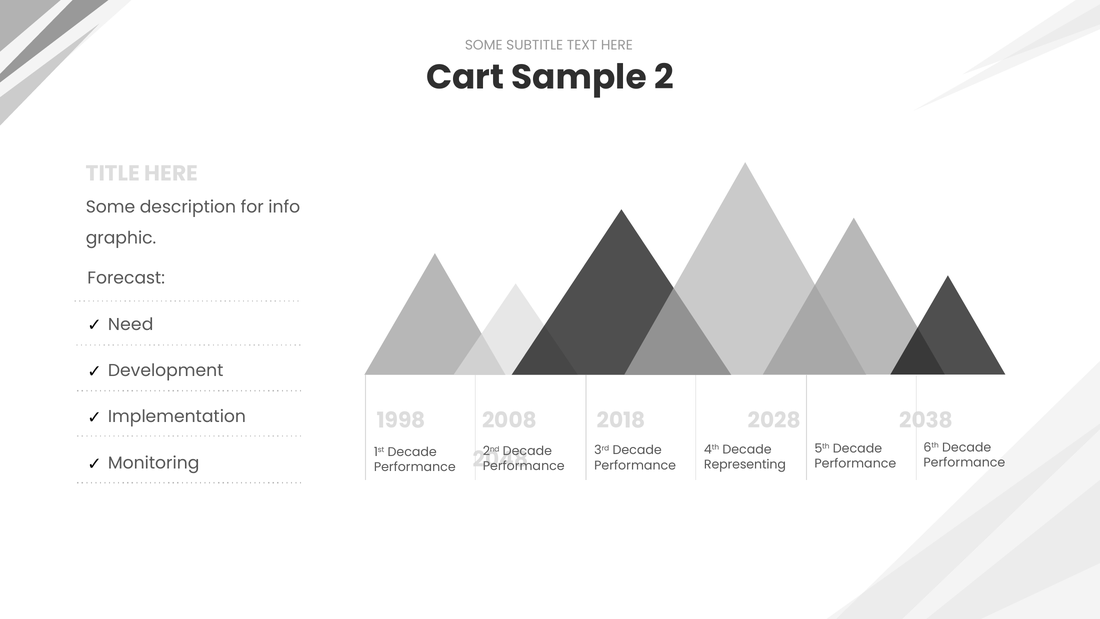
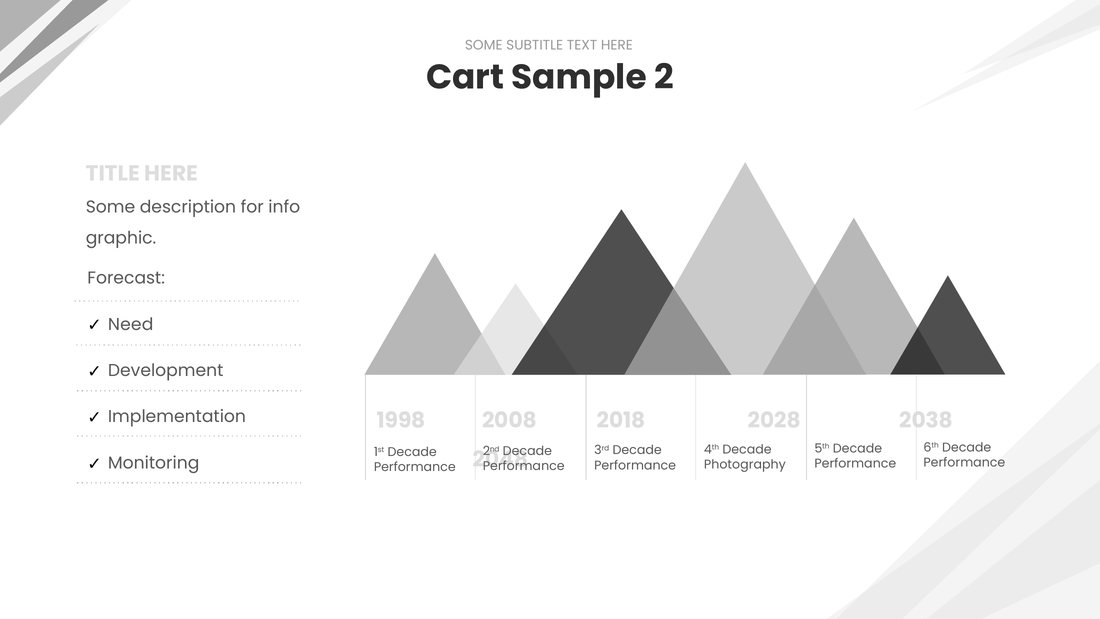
Representing: Representing -> Photography
